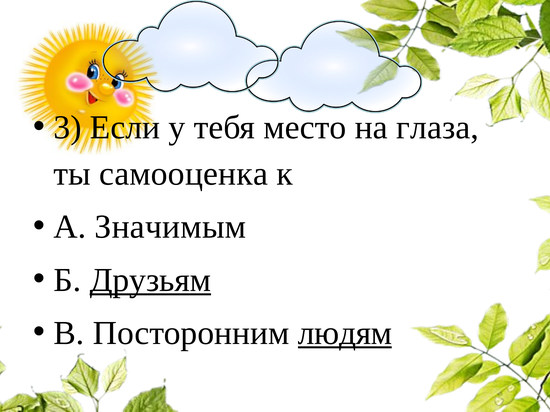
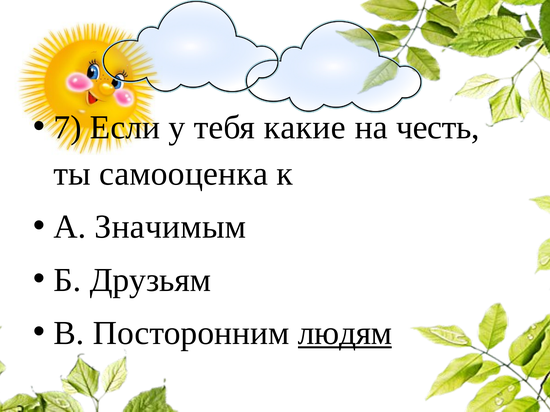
3: 3 -> 7
место: место -> какие
глаза: глаза -> честь
Друзьям underline: present -> none
